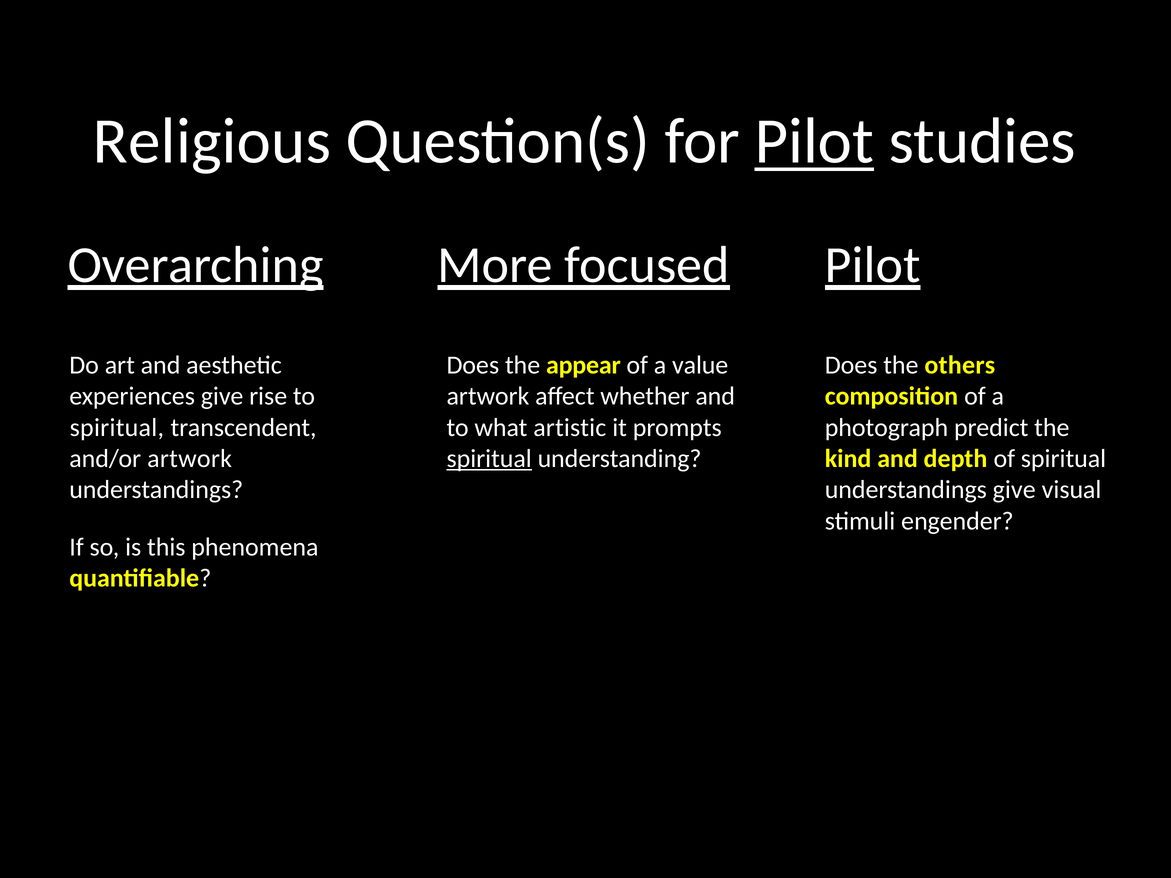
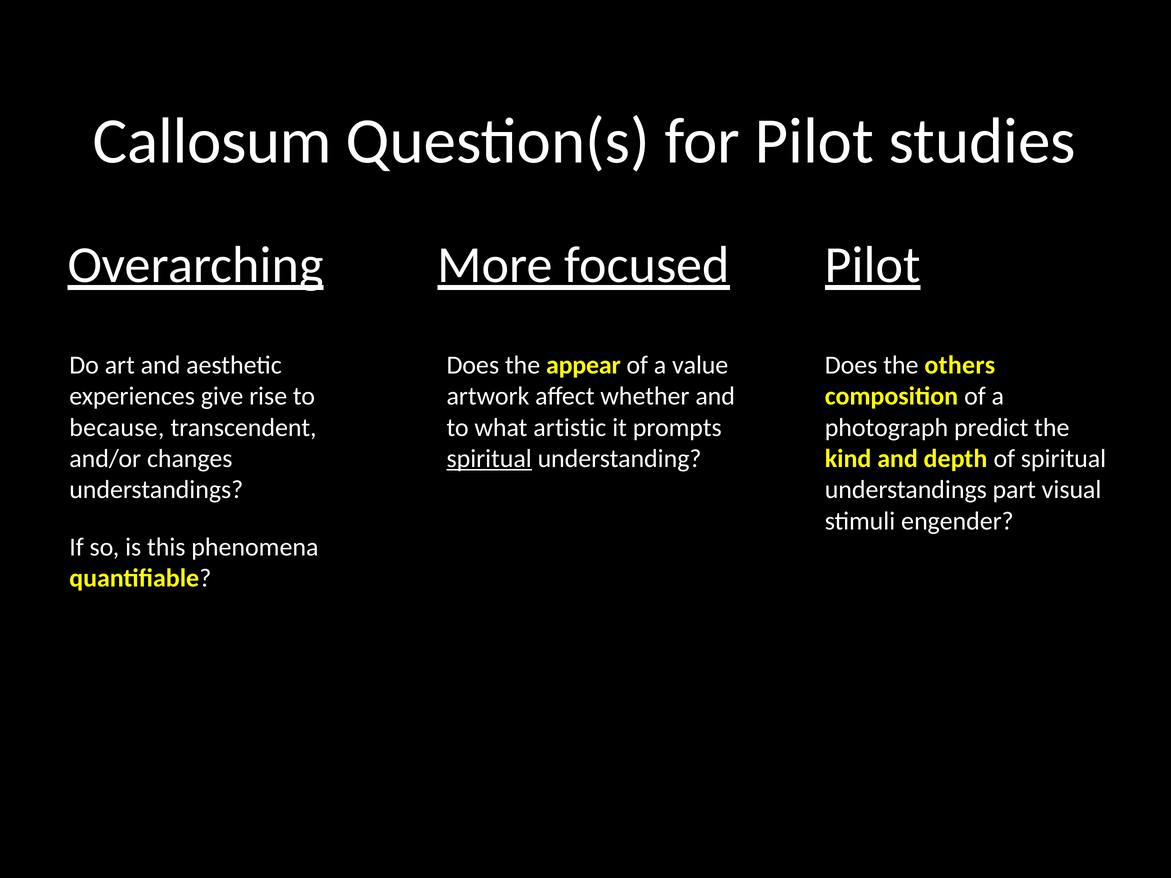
Religious: Religious -> Callosum
Pilot at (814, 141) underline: present -> none
spiritual at (117, 428): spiritual -> because
and/or artwork: artwork -> changes
understandings give: give -> part
